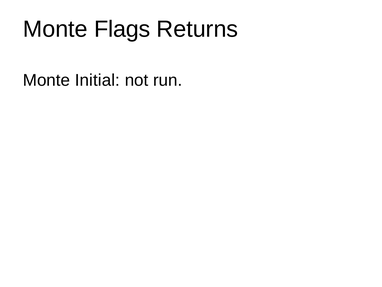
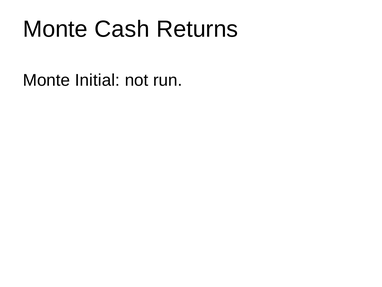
Flags: Flags -> Cash
